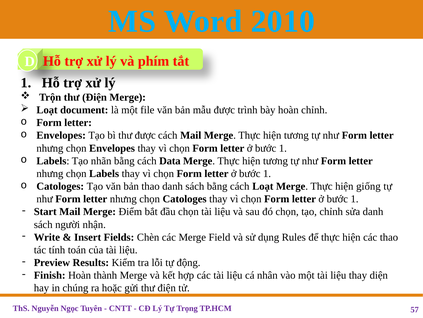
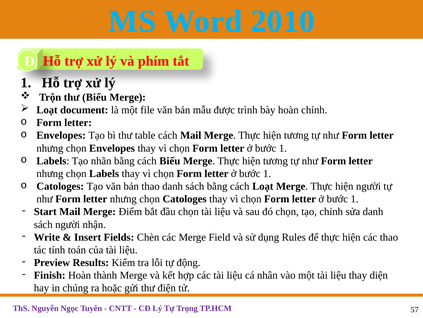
Trộn thư Điện: Điện -> Biểu
thư được: được -> table
cách Data: Data -> Biểu
hiện giống: giống -> người
